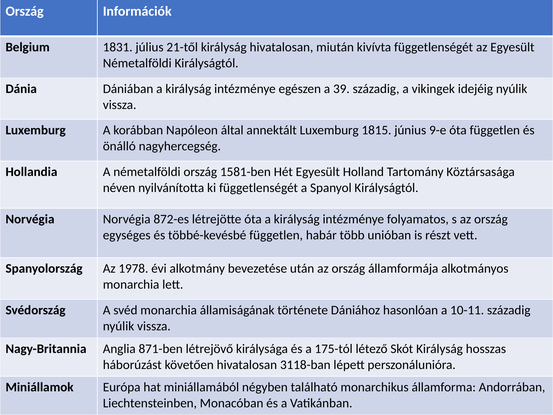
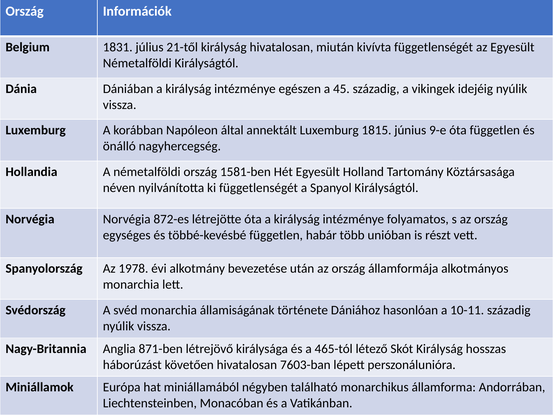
39: 39 -> 45
175-tól: 175-tól -> 465-tól
3118-ban: 3118-ban -> 7603-ban
